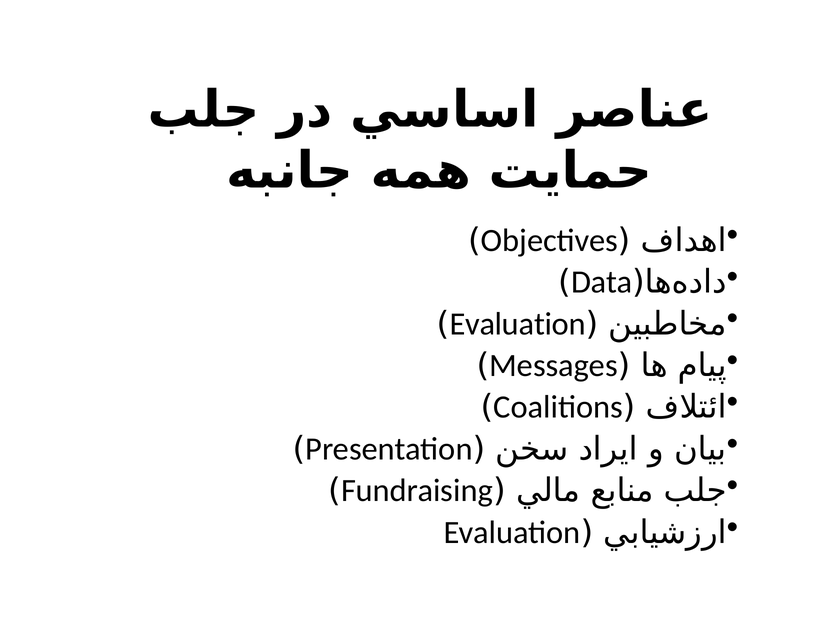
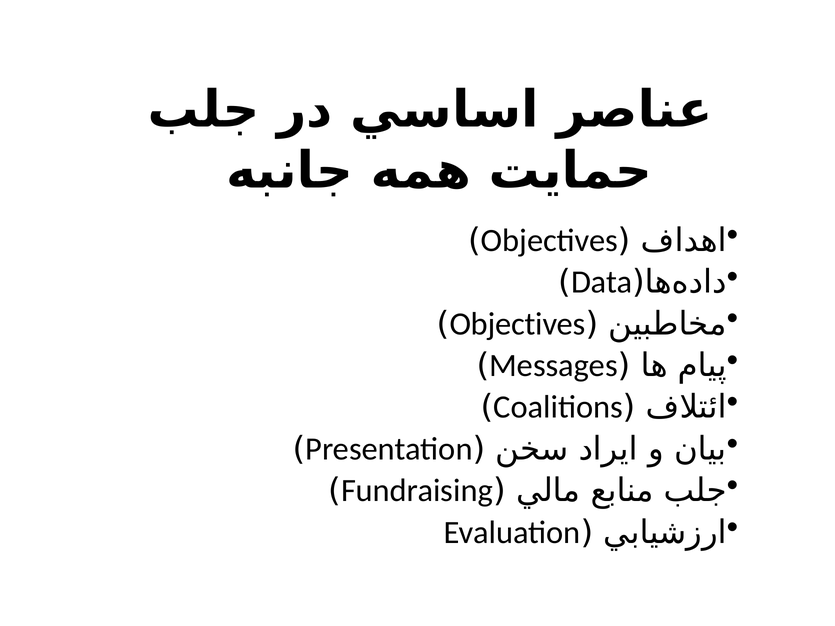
Evaluation at (518, 324): Evaluation -> Objectives
